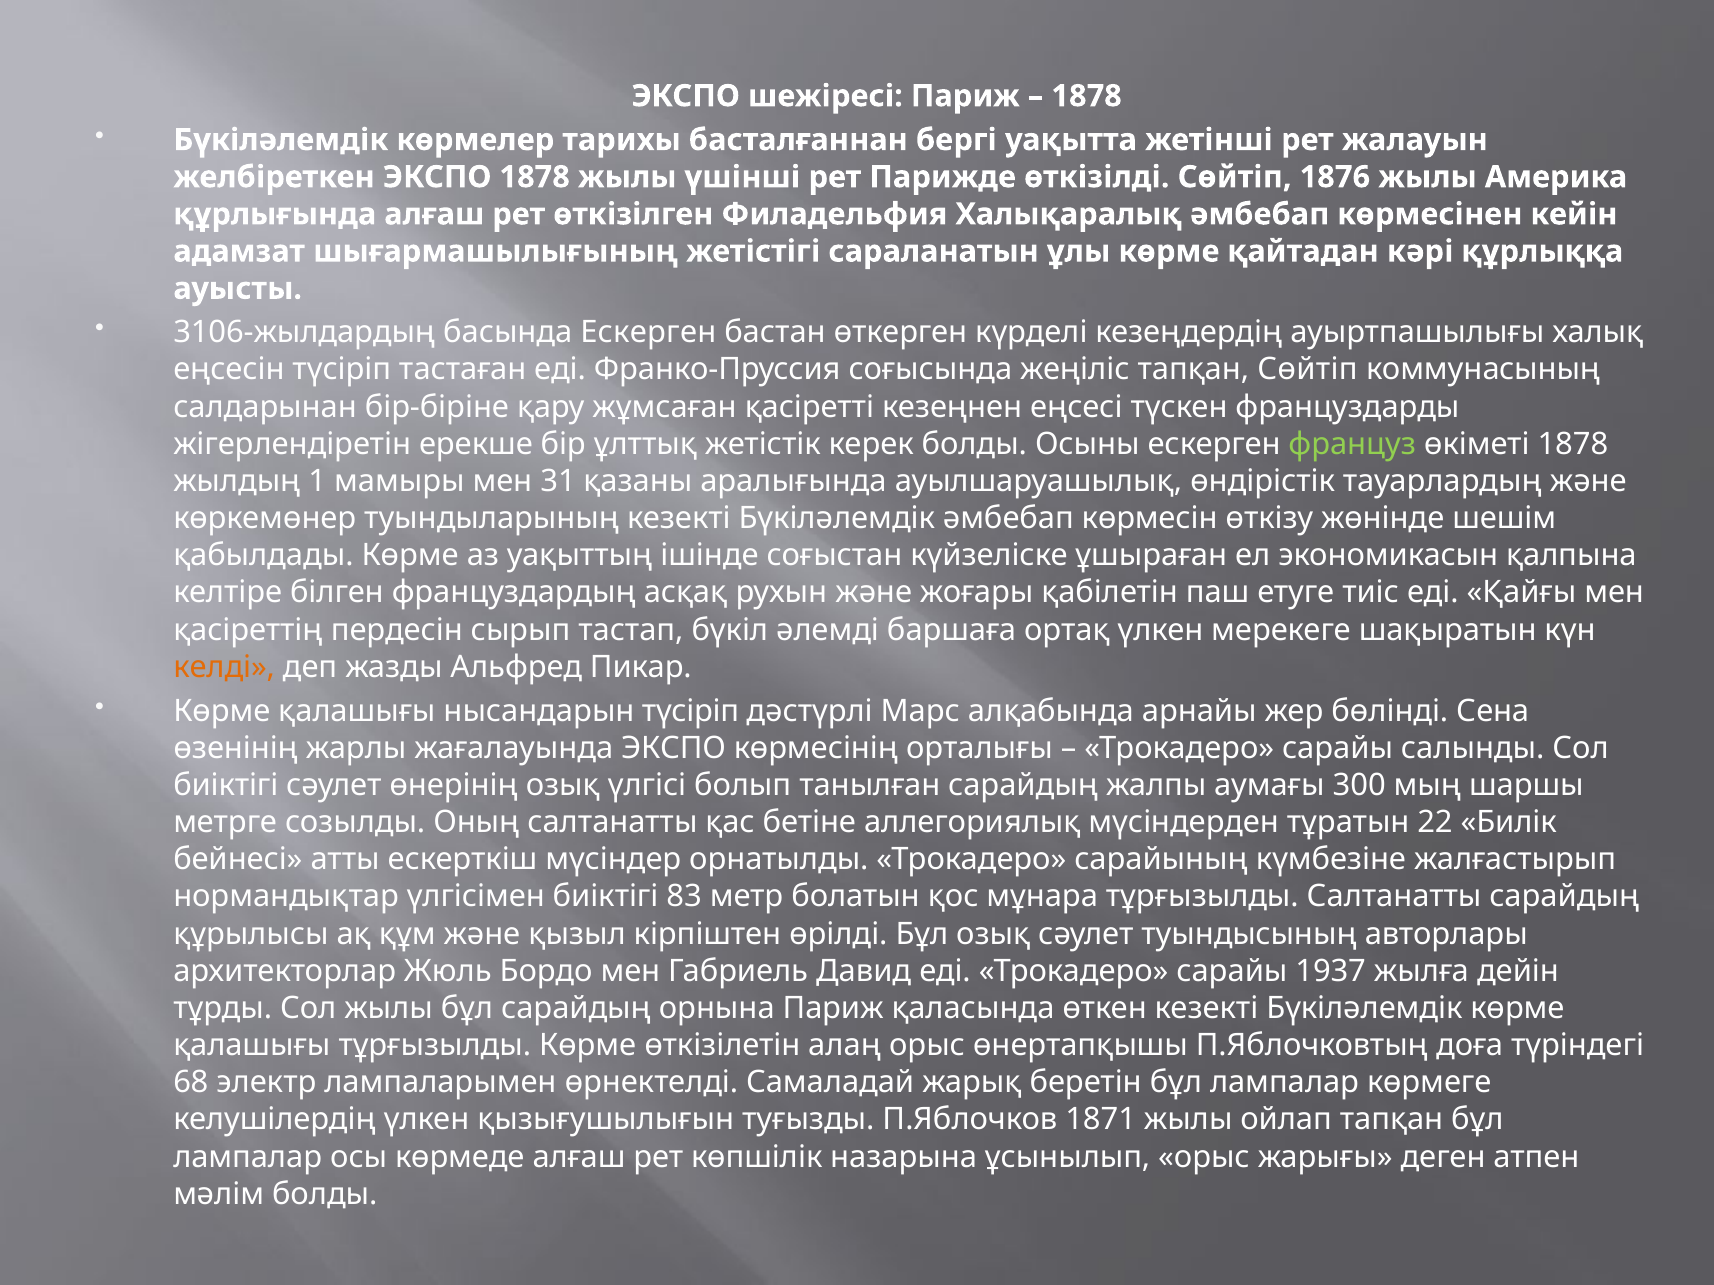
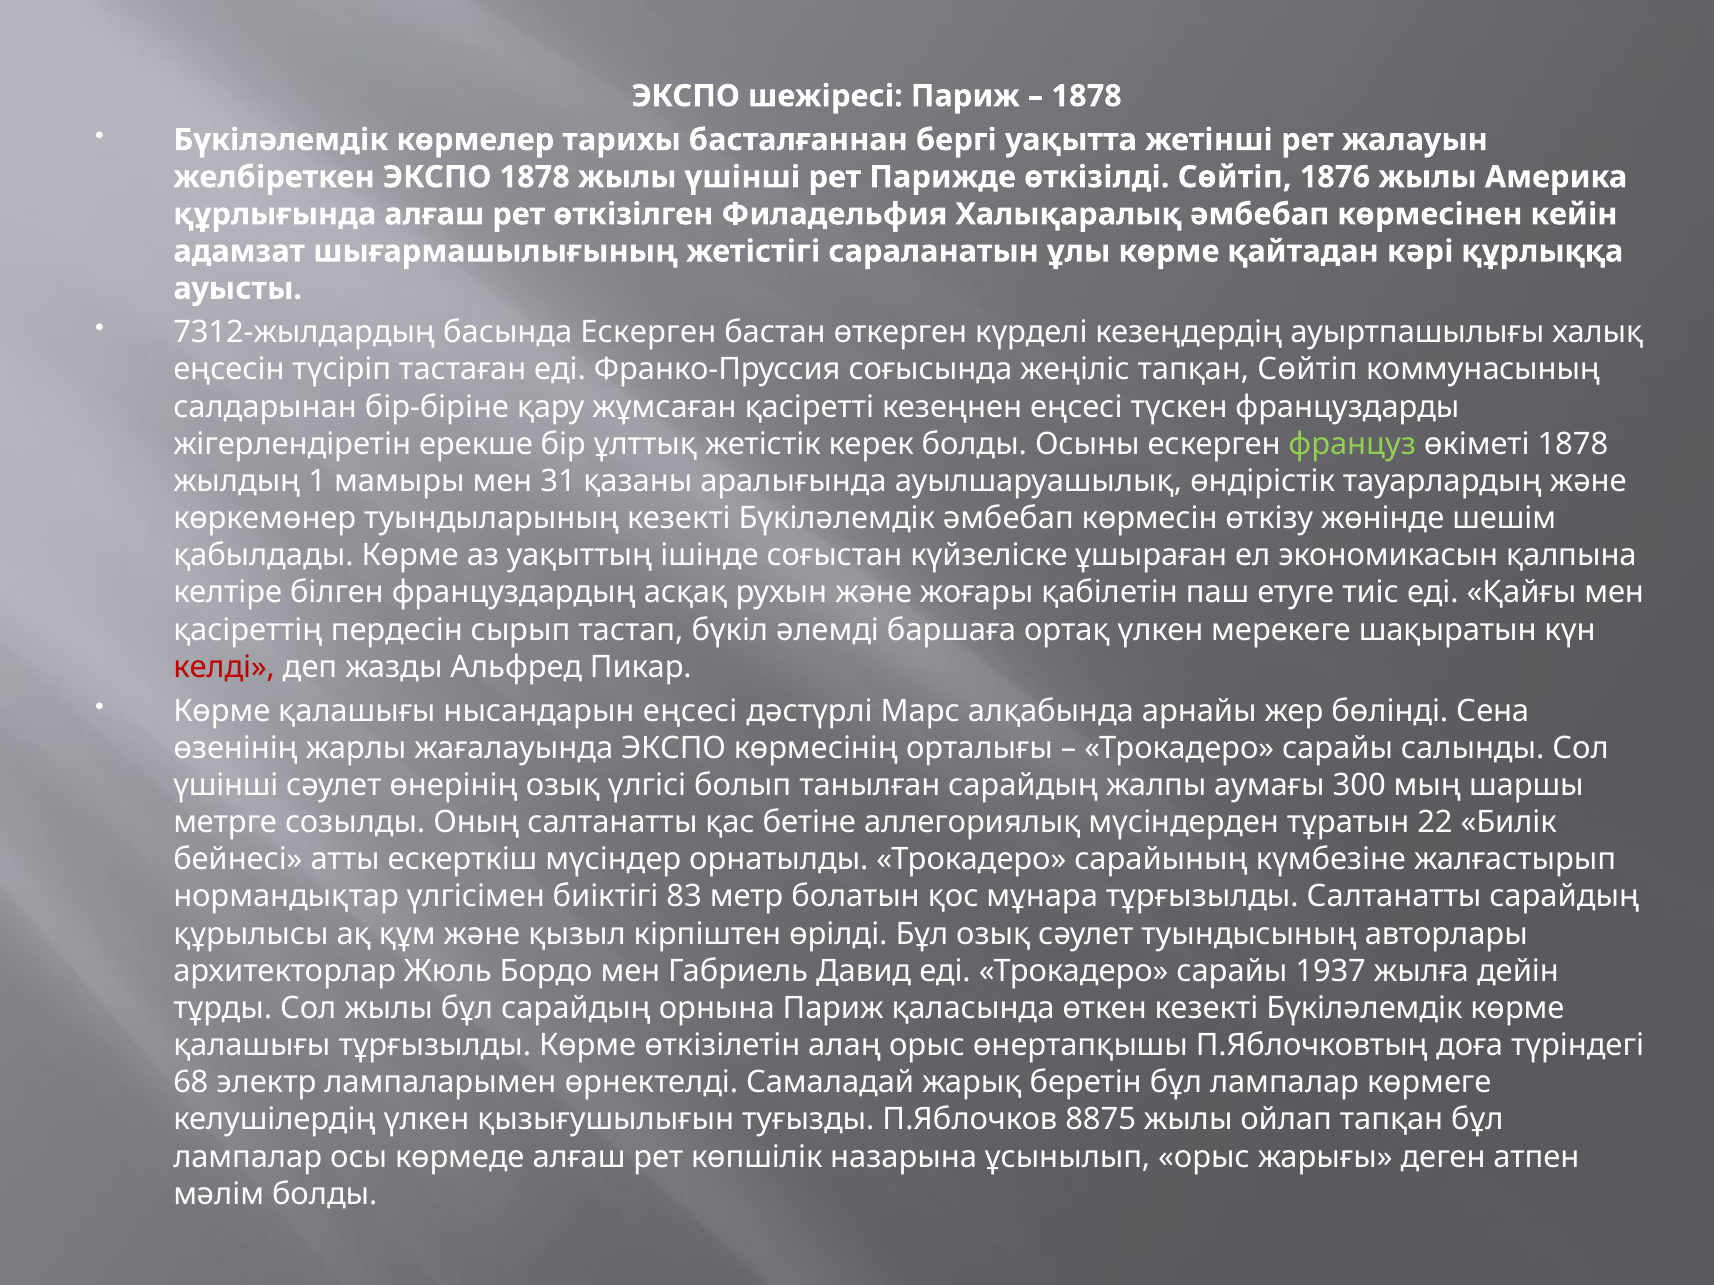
3106-жылдардың: 3106-жылдардың -> 7312-жылдардың
келді colour: orange -> red
нысандарын түсіріп: түсіріп -> еңсесі
биіктігі at (226, 785): биіктігі -> үшінші
1871: 1871 -> 8875
